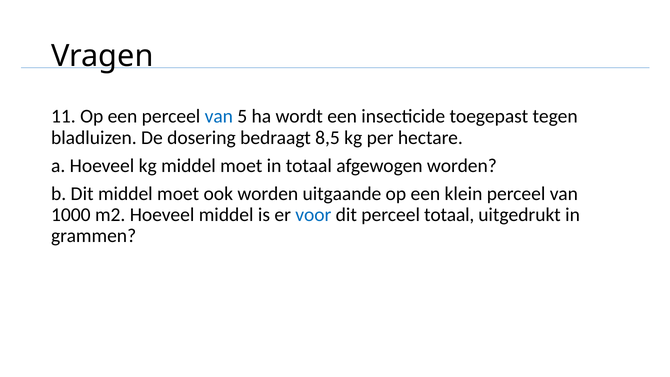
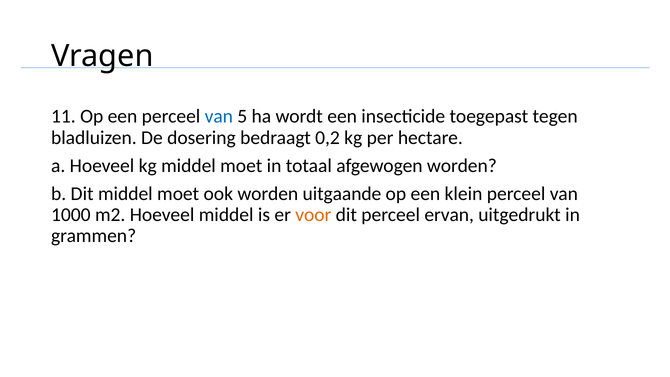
8,5: 8,5 -> 0,2
voor colour: blue -> orange
perceel totaal: totaal -> ervan
